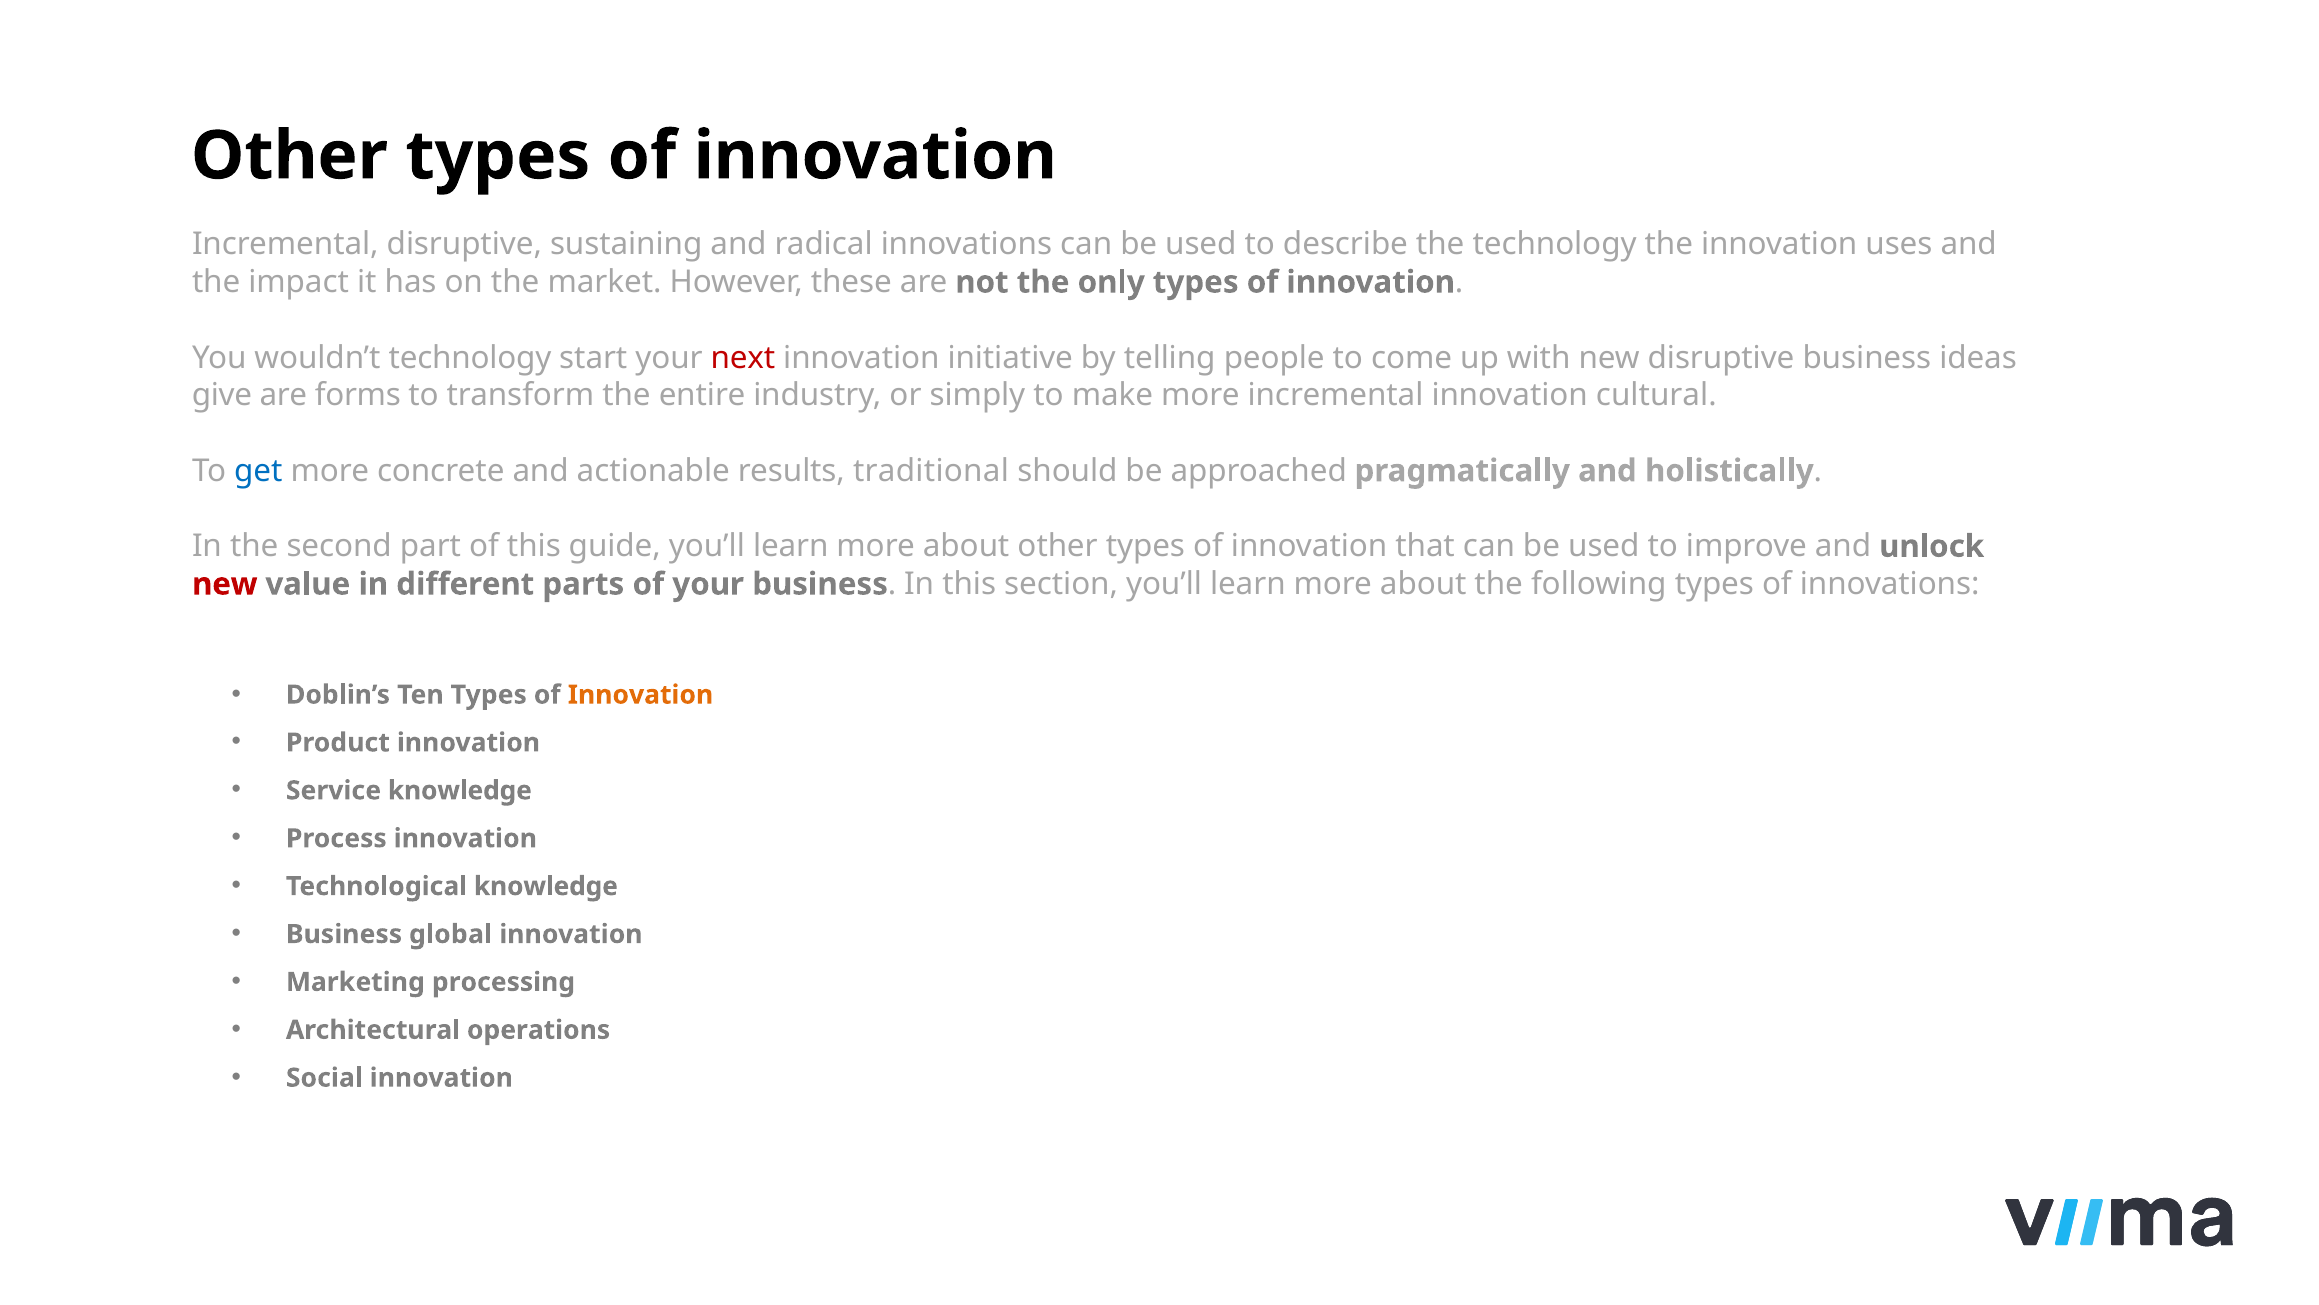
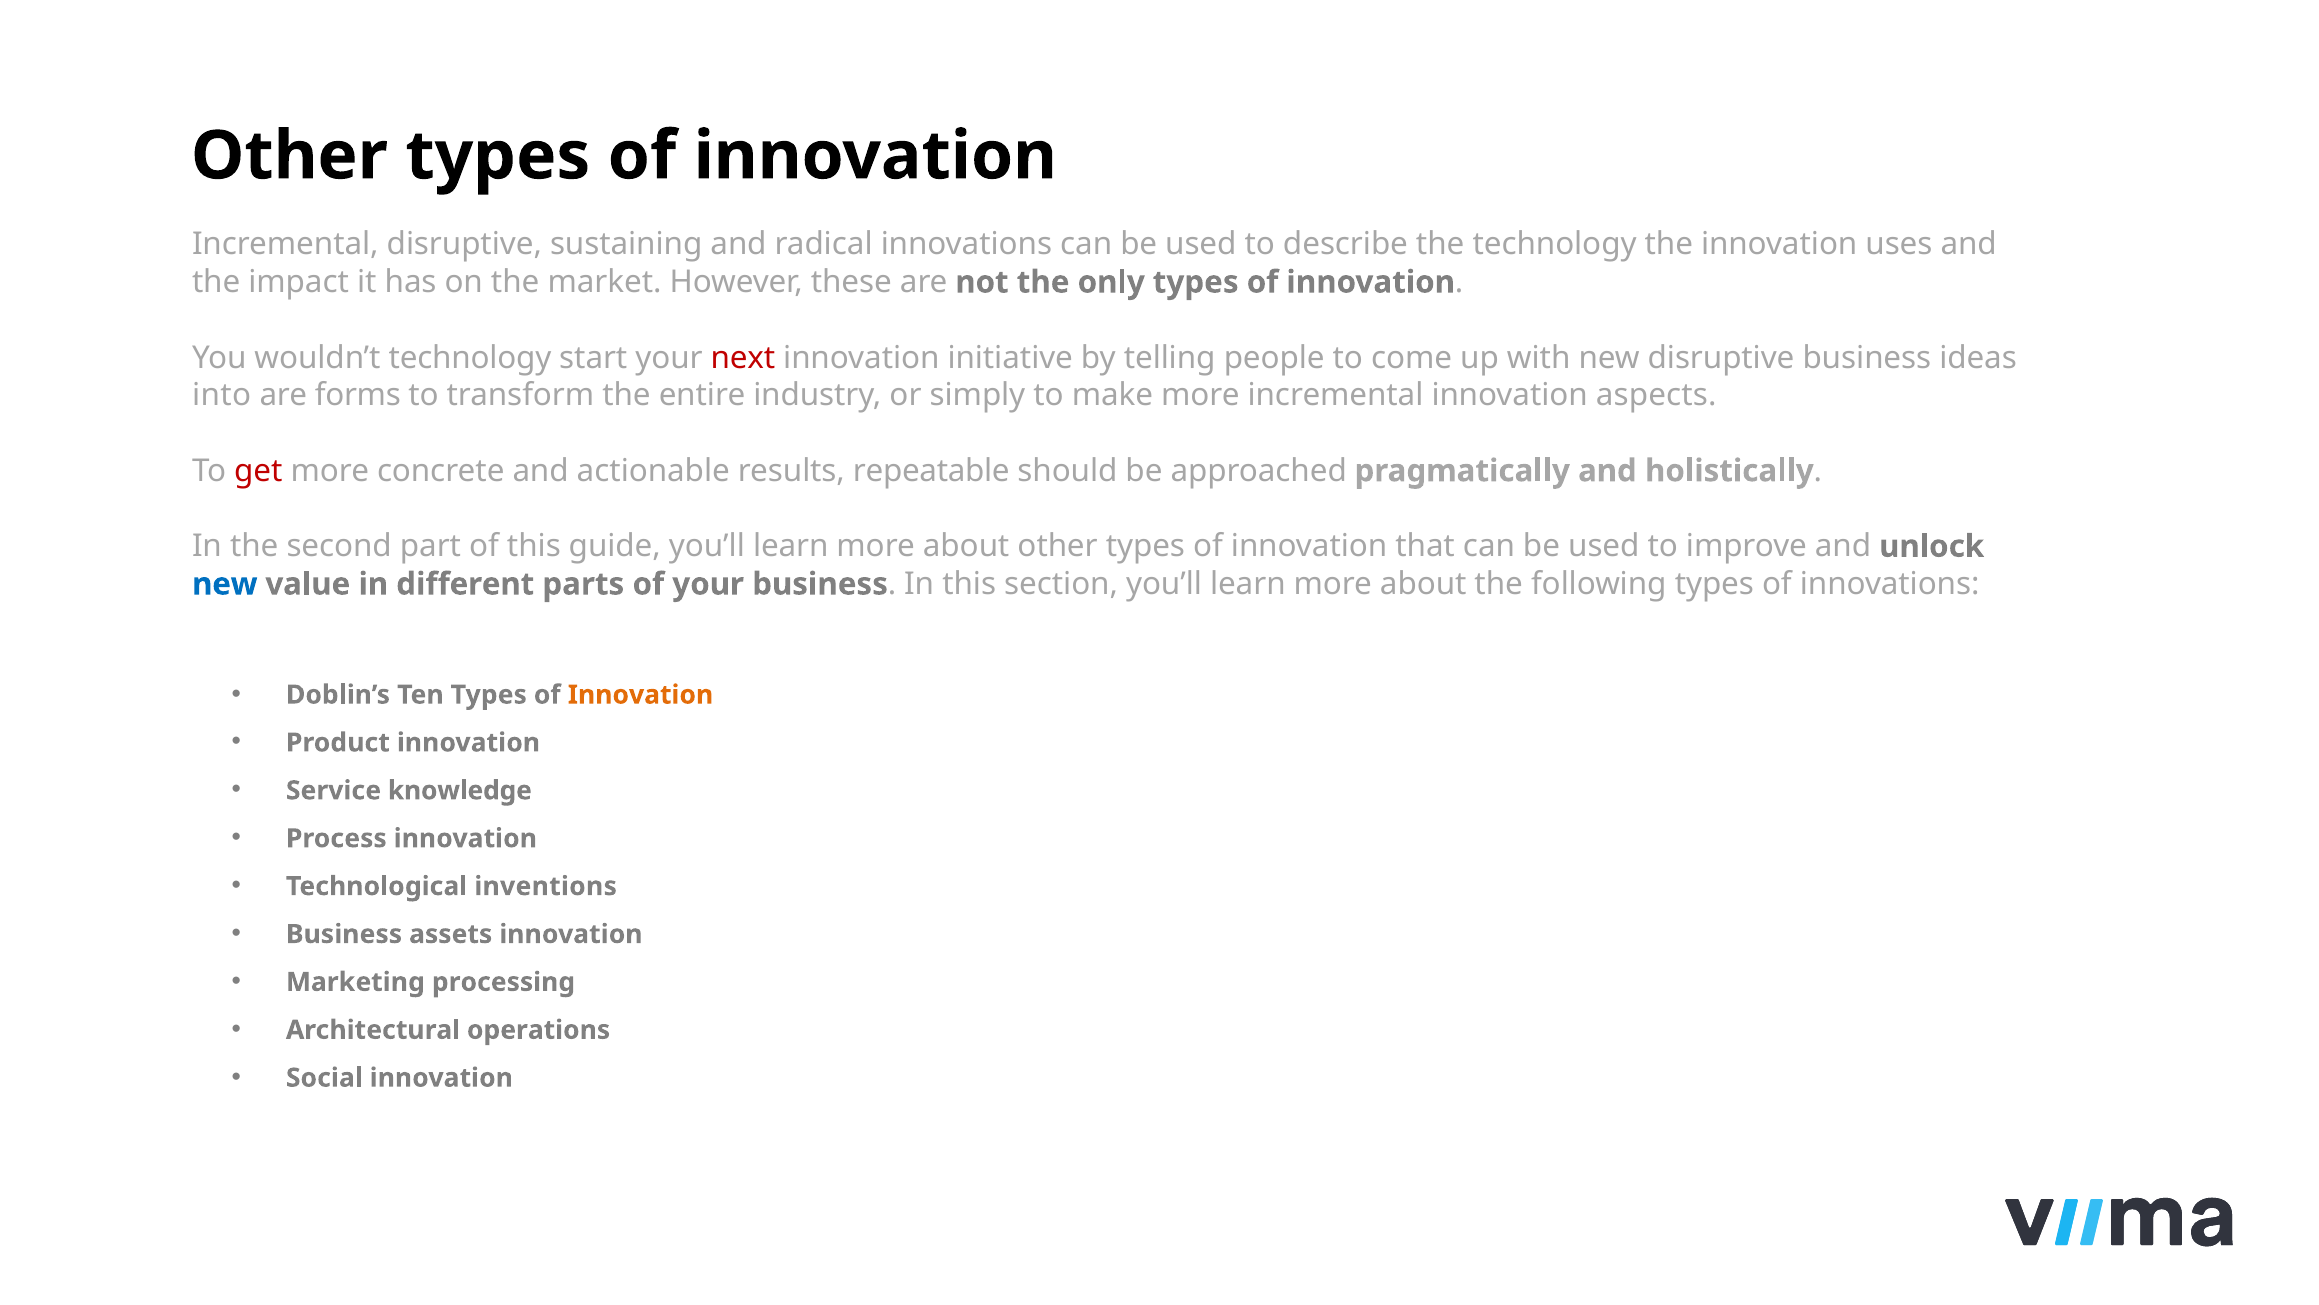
give: give -> into
cultural: cultural -> aspects
get colour: blue -> red
traditional: traditional -> repeatable
new at (225, 584) colour: red -> blue
Technological knowledge: knowledge -> inventions
global: global -> assets
